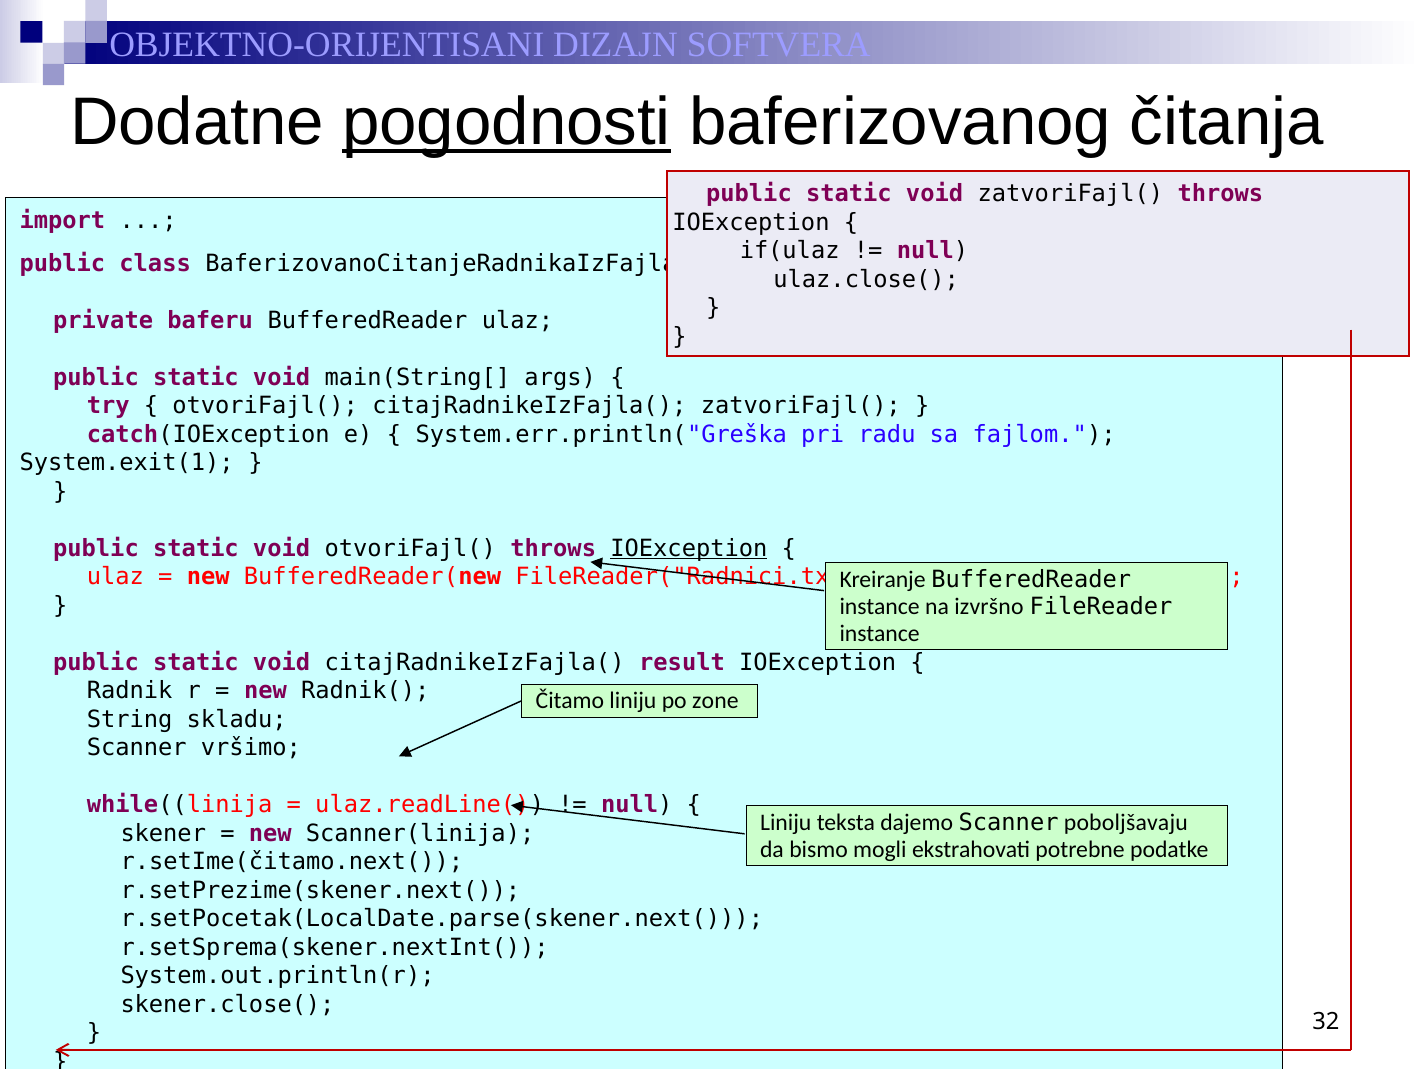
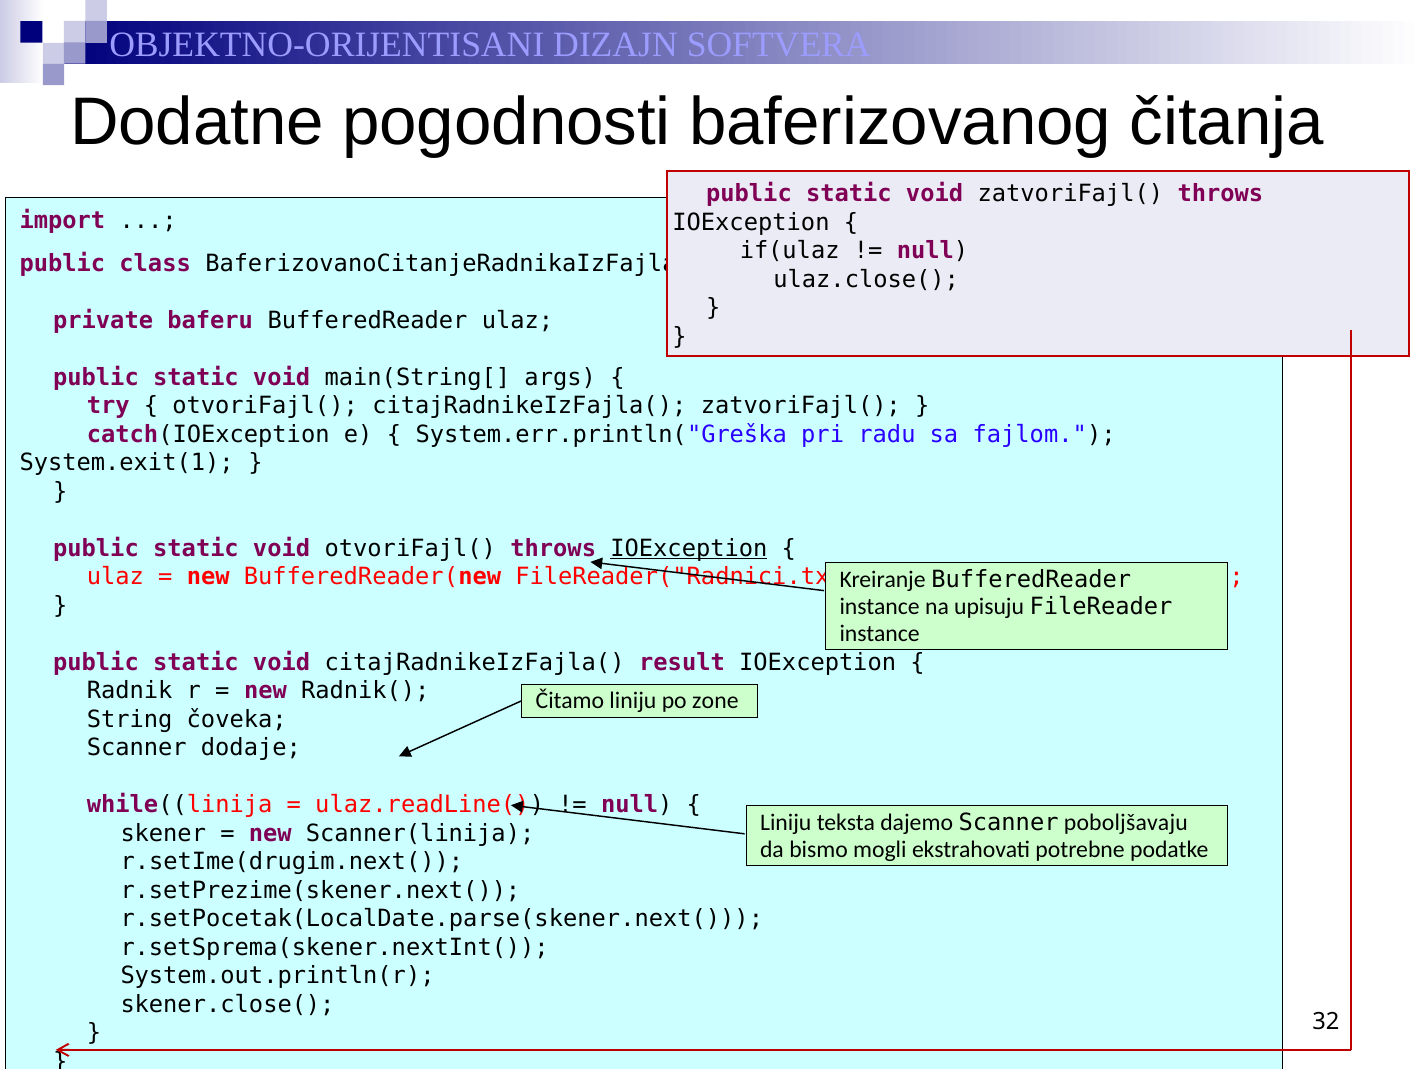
pogodnosti underline: present -> none
izvršno: izvršno -> upisuju
skladu: skladu -> čoveka
vršimo: vršimo -> dodaje
r.setIme(čitamo.next(: r.setIme(čitamo.next( -> r.setIme(drugim.next(
